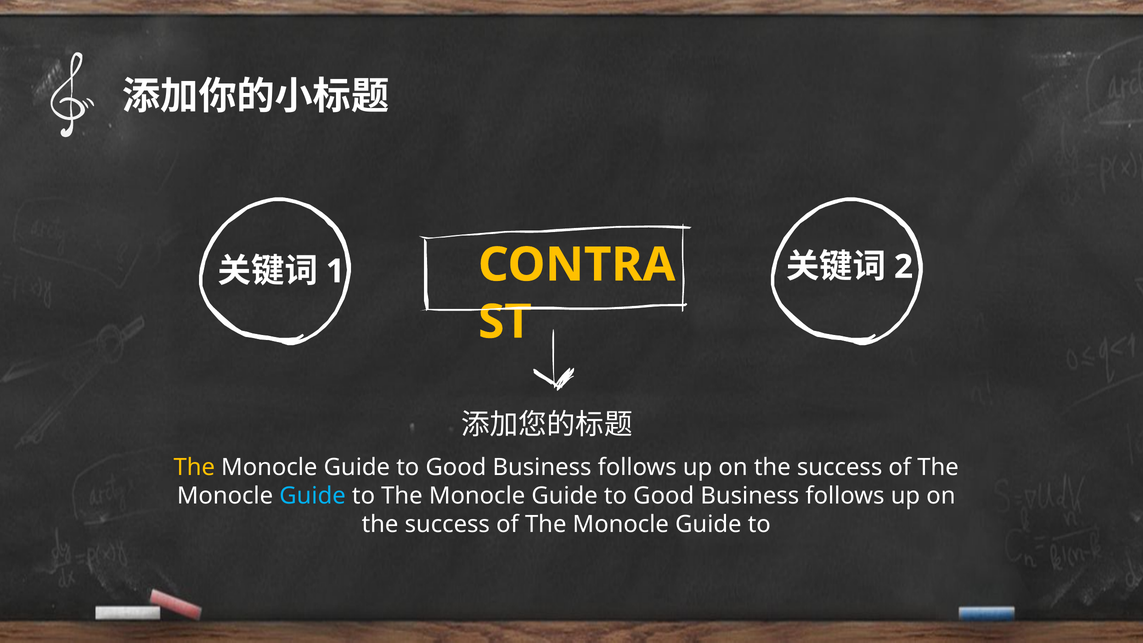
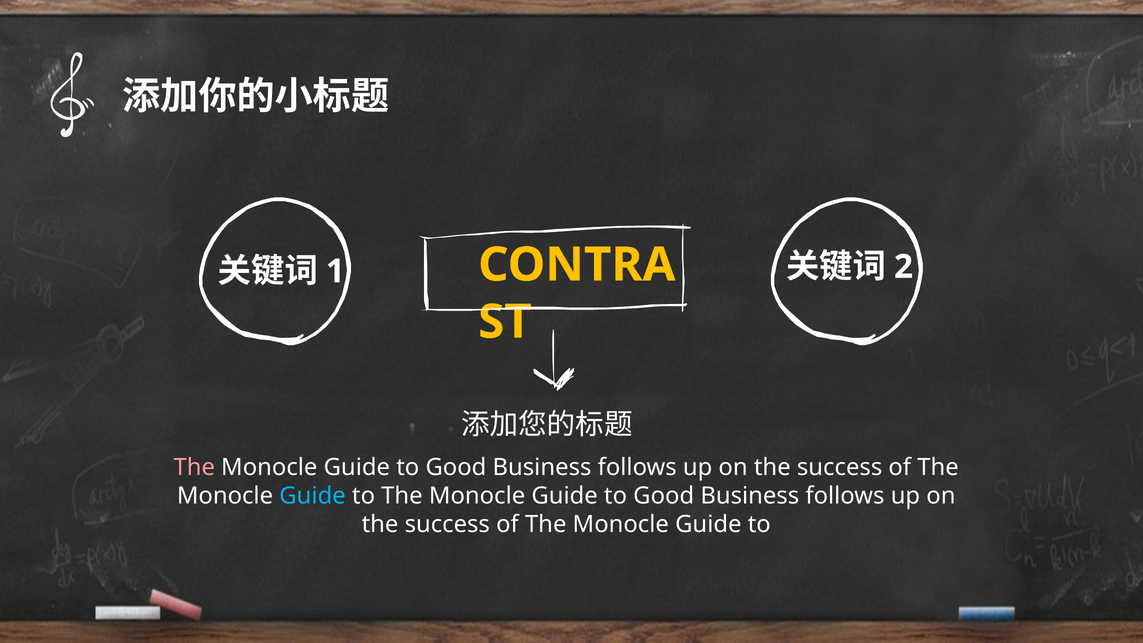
The at (194, 467) colour: yellow -> pink
